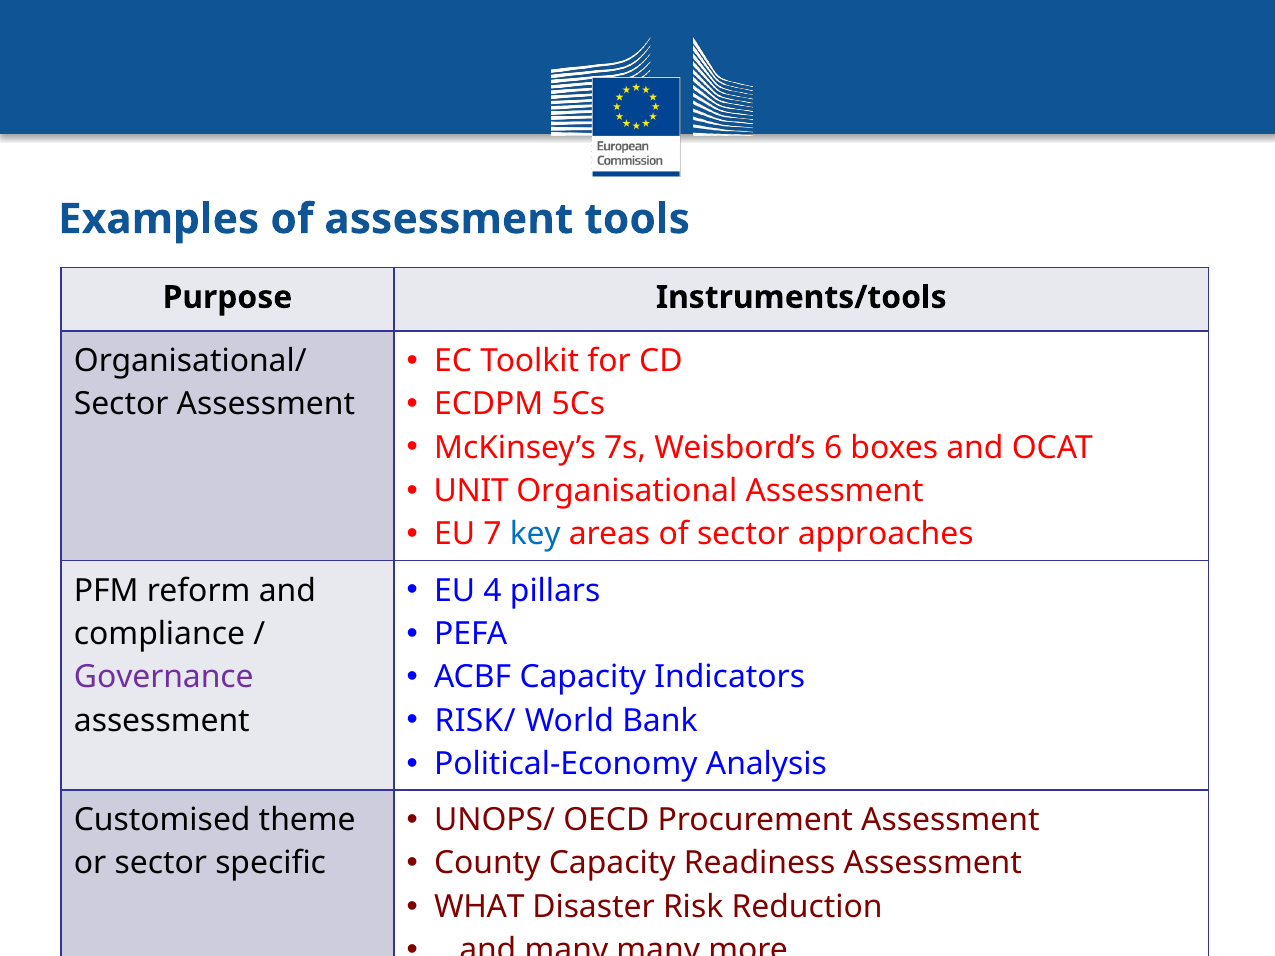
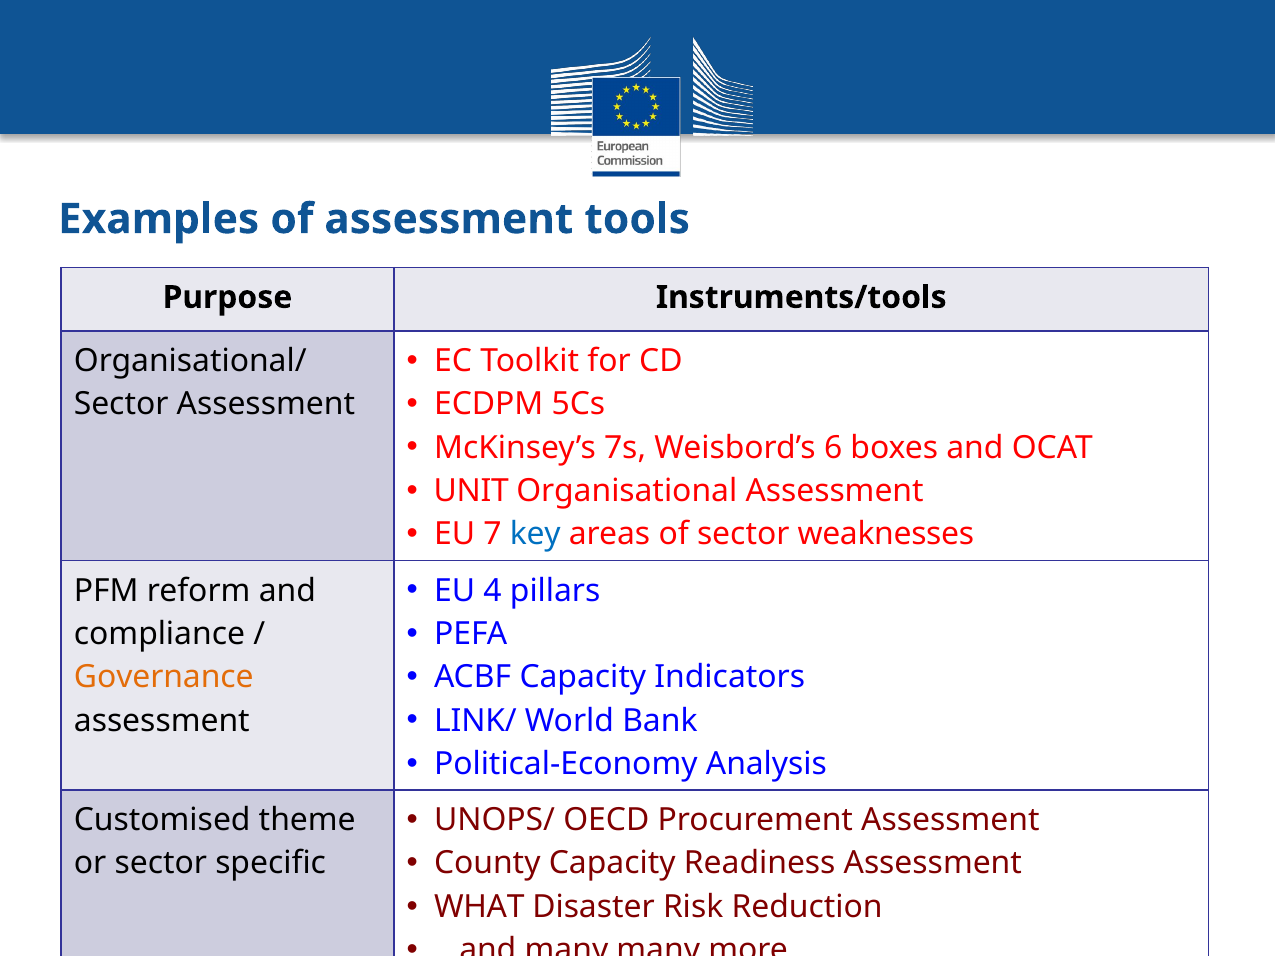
approaches: approaches -> weaknesses
Governance colour: purple -> orange
RISK/: RISK/ -> LINK/
